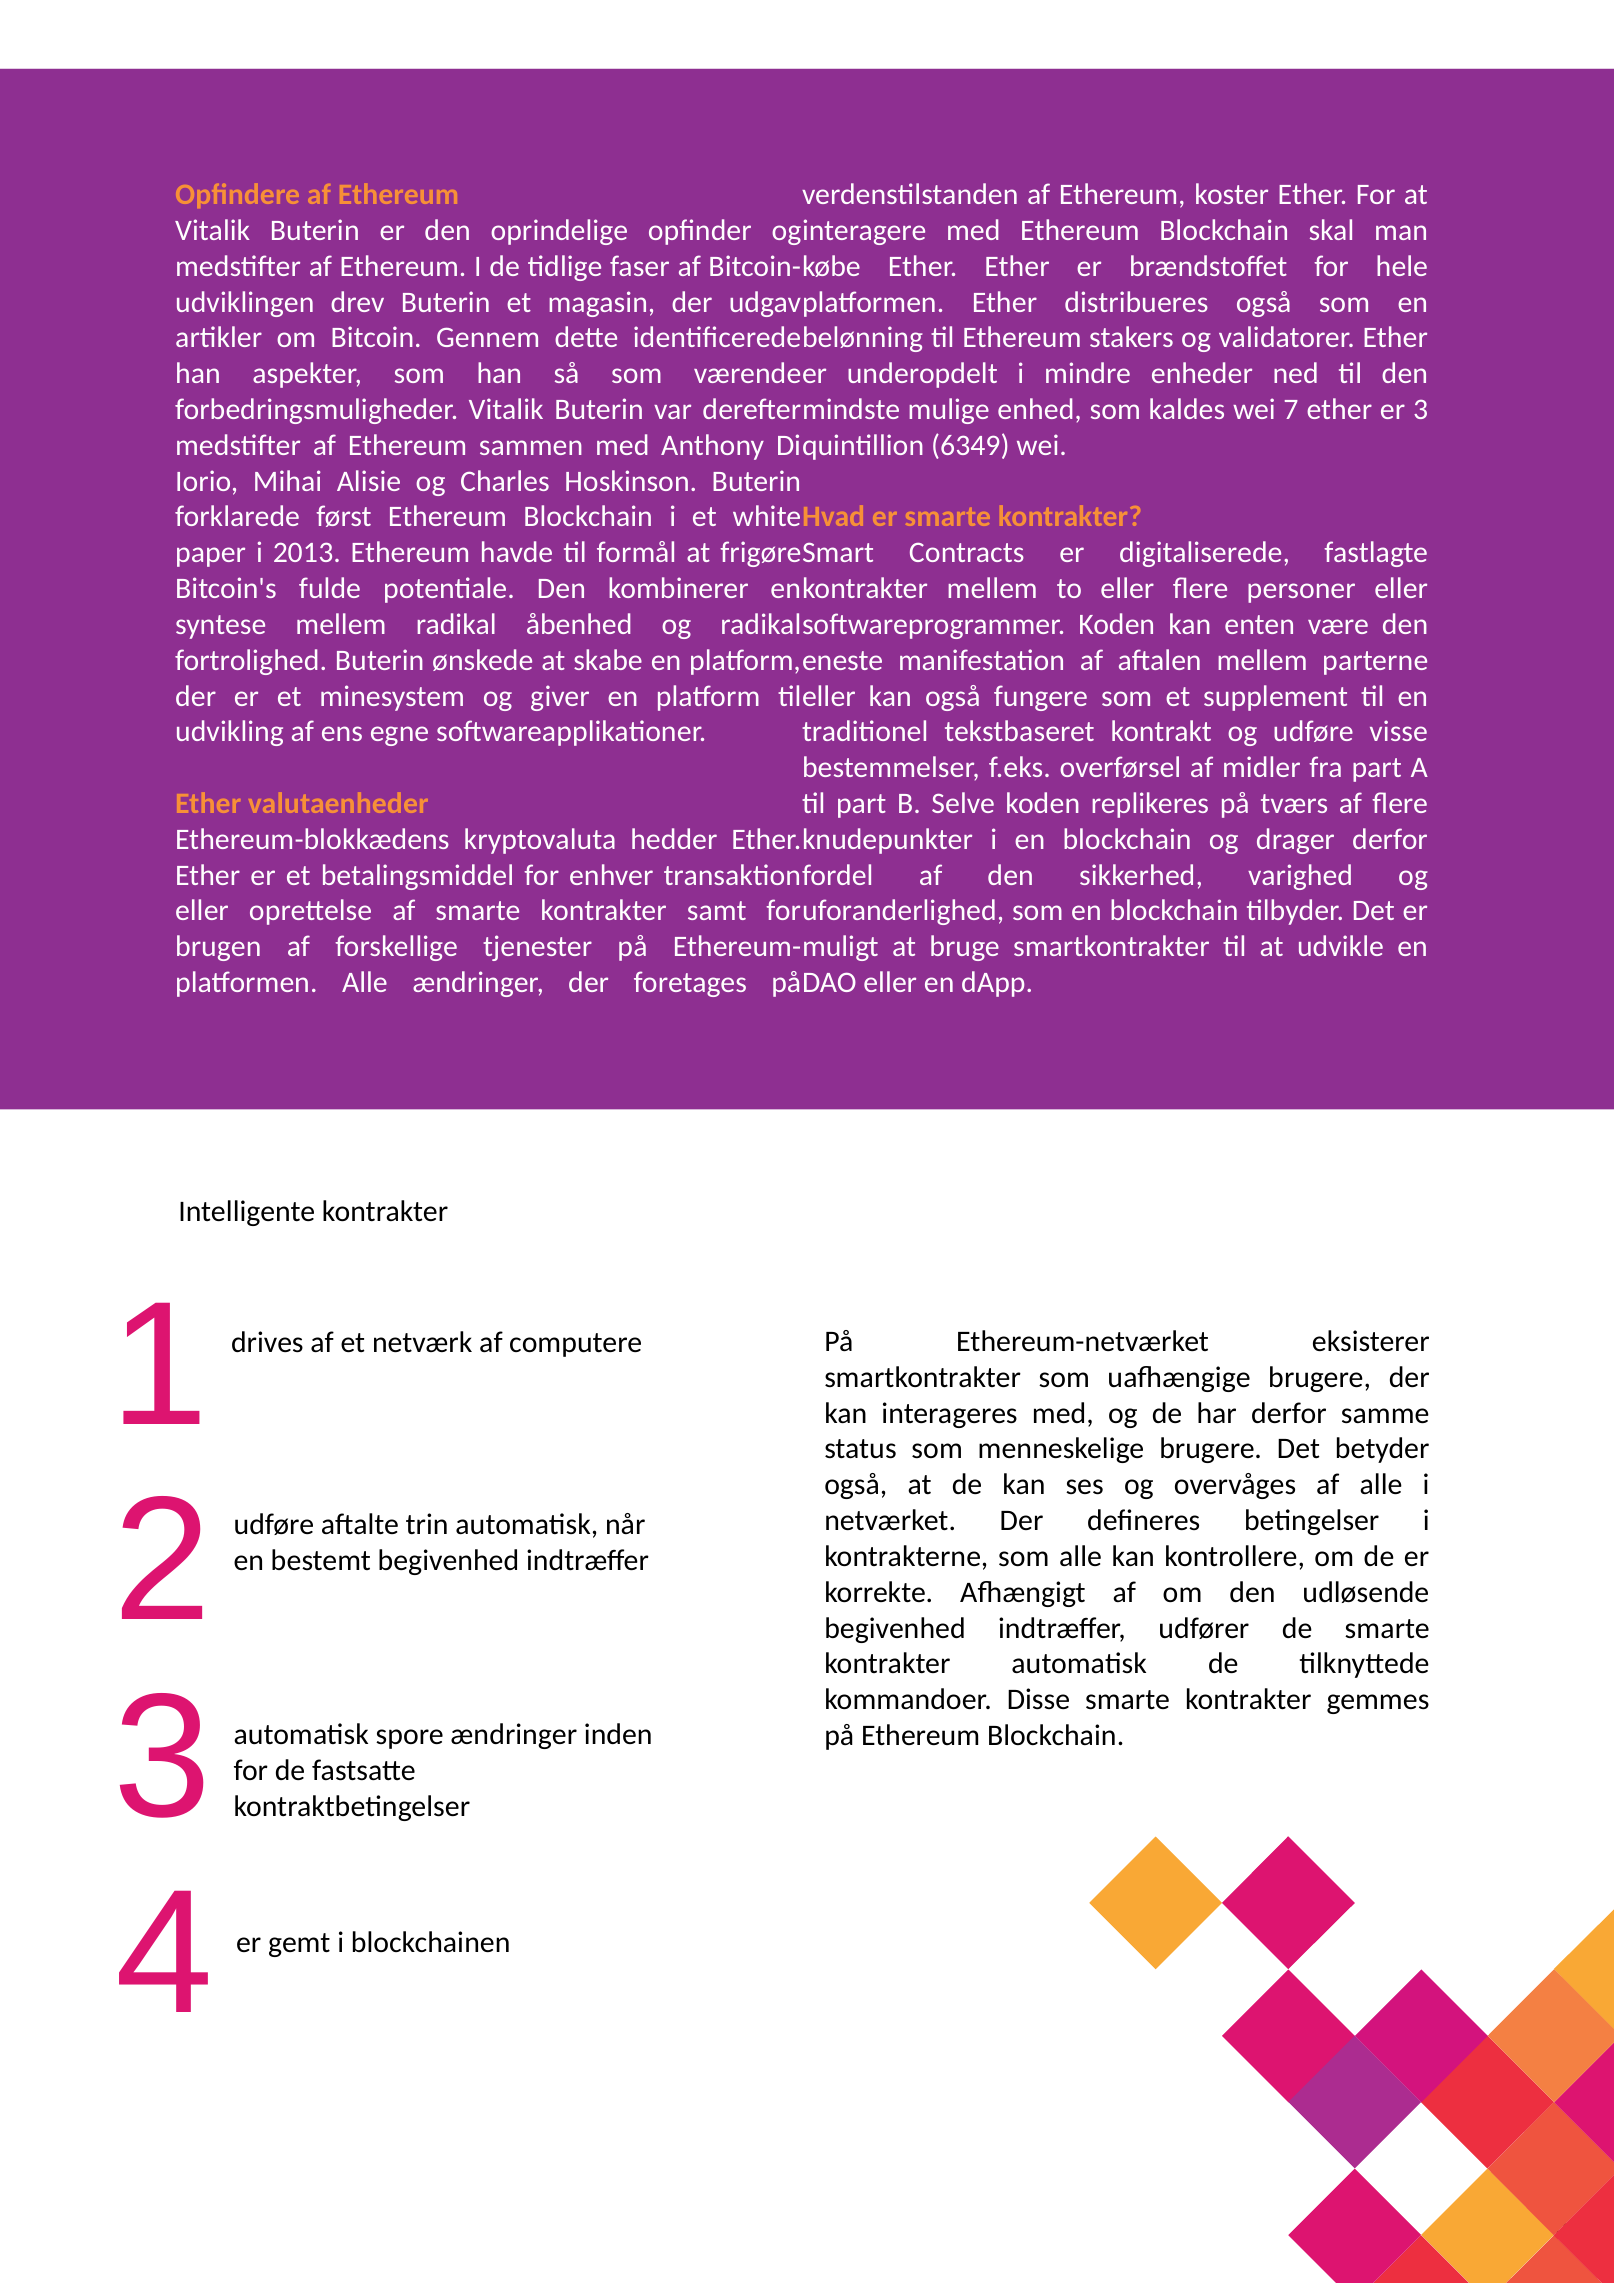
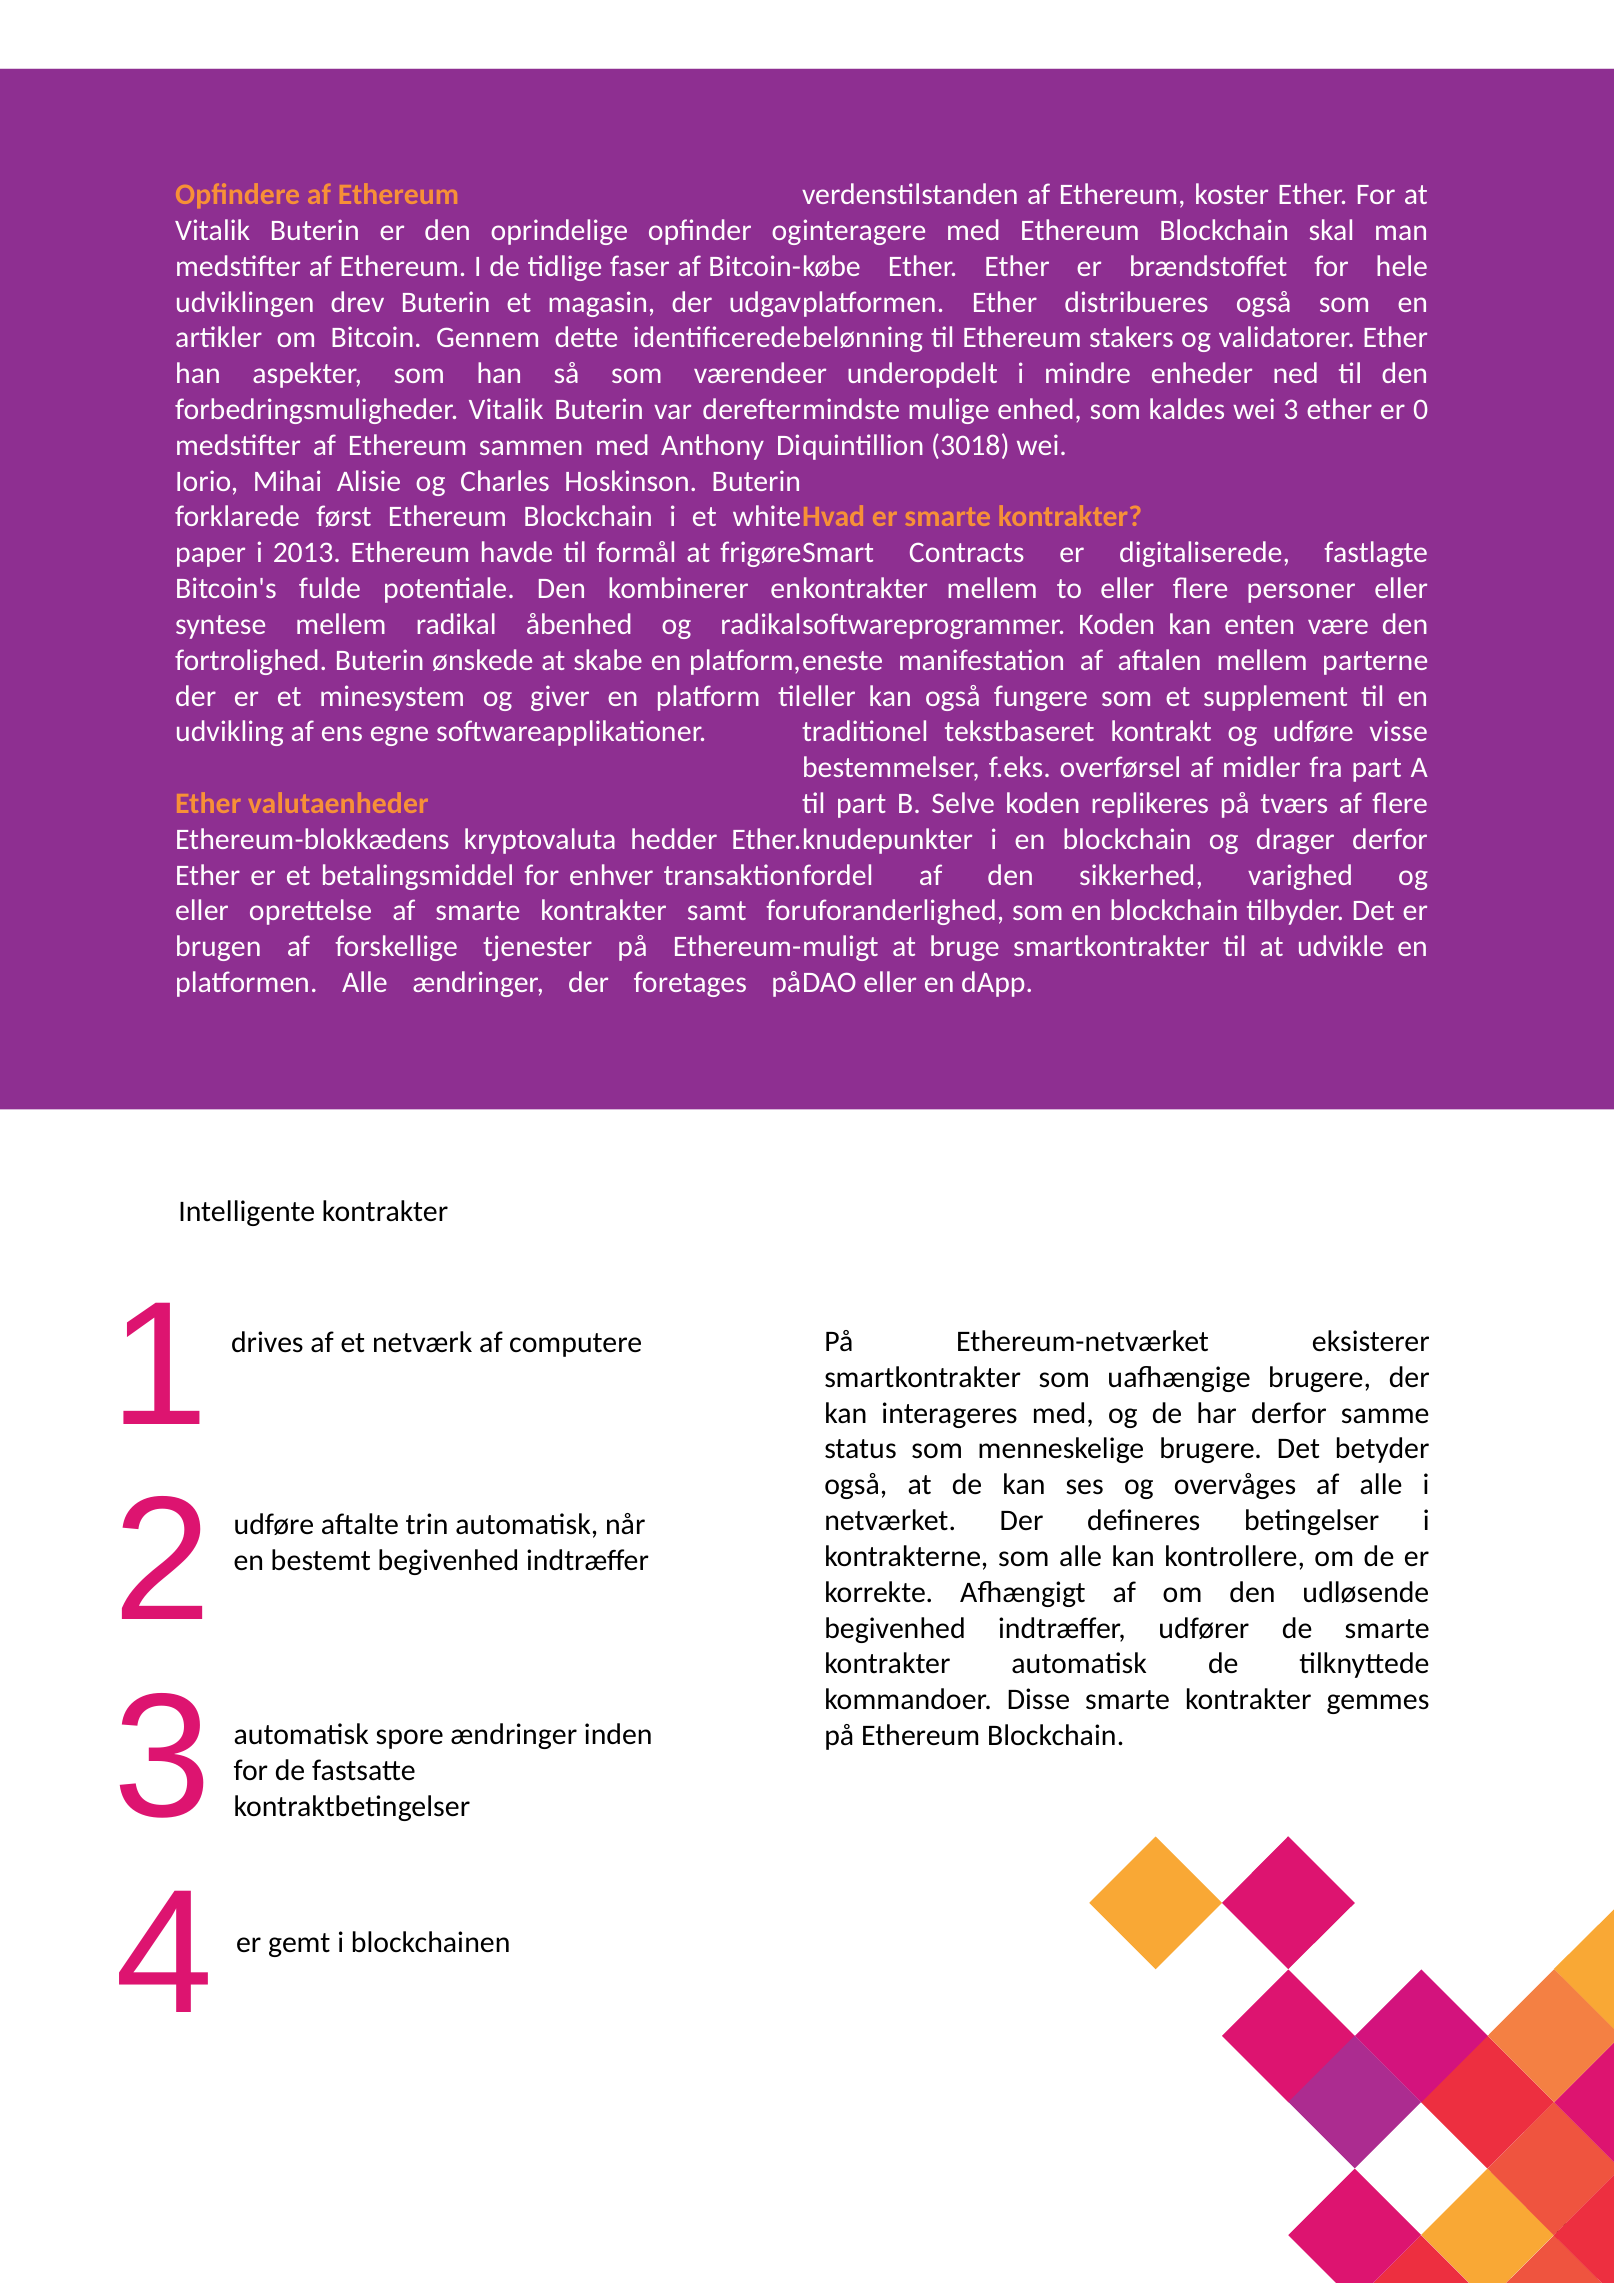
wei 7: 7 -> 3
er 3: 3 -> 0
6349: 6349 -> 3018
